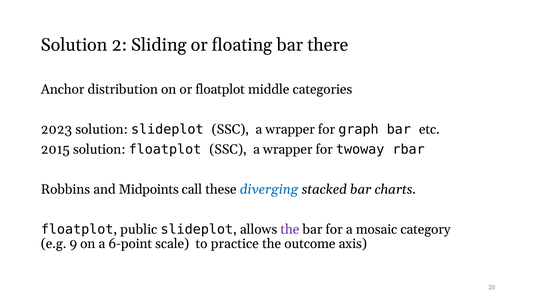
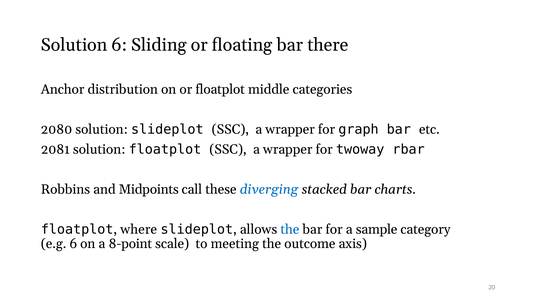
Solution 2: 2 -> 6
2023: 2023 -> 2080
2015: 2015 -> 2081
public: public -> where
the at (290, 230) colour: purple -> blue
mosaic: mosaic -> sample
e.g 9: 9 -> 6
6-point: 6-point -> 8-point
practice: practice -> meeting
